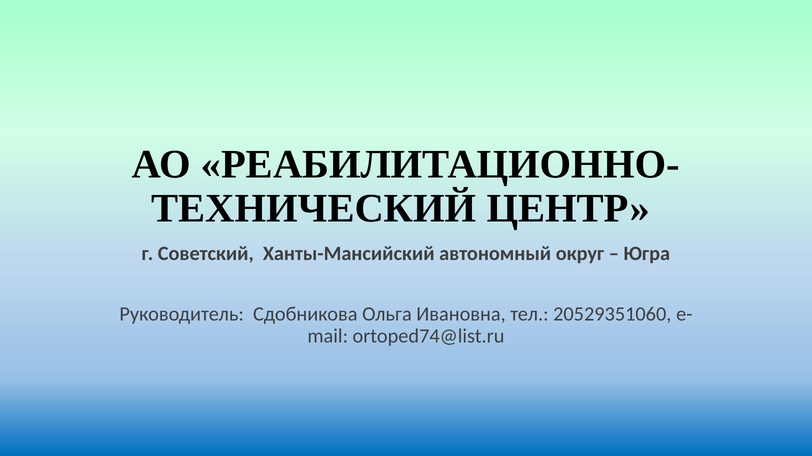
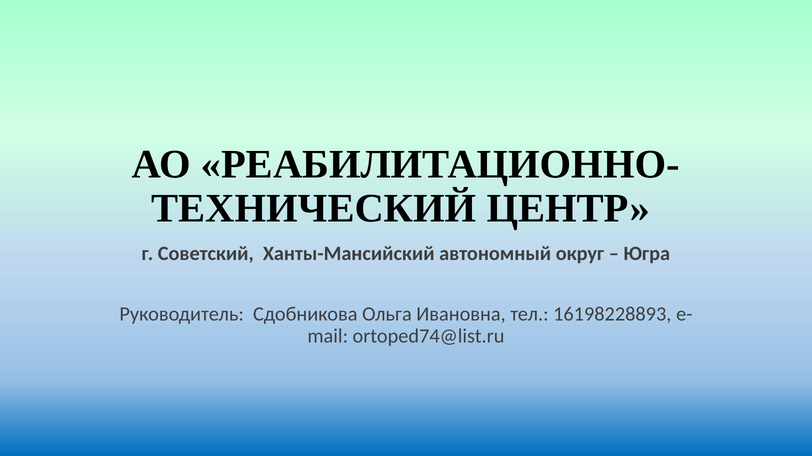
20529351060: 20529351060 -> 16198228893
